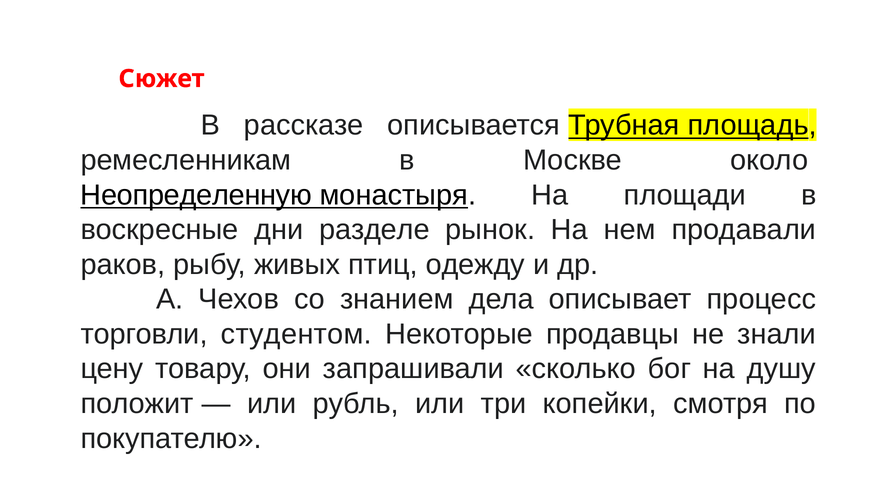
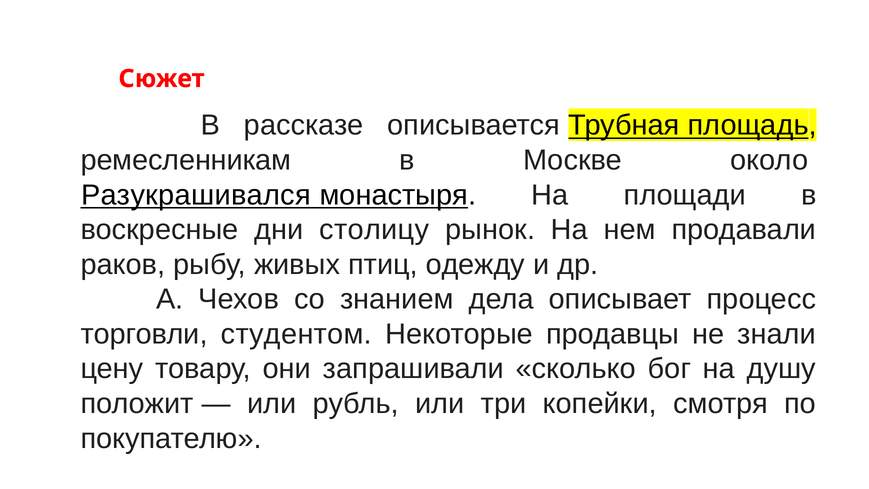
Неопределенную: Неопределенную -> Разукрашивался
разделе: разделе -> столицу
